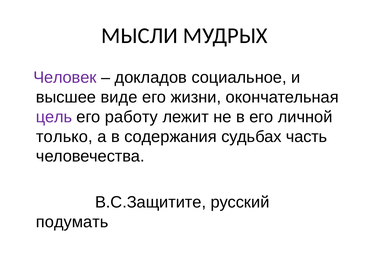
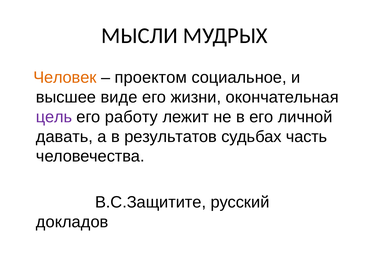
Человек colour: purple -> orange
докладов: докладов -> проектом
только: только -> давать
содержания: содержания -> результатов
подумать: подумать -> докладов
